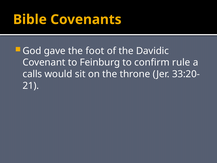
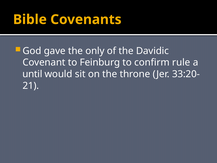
foot: foot -> only
calls: calls -> until
